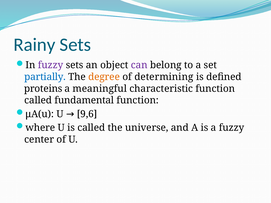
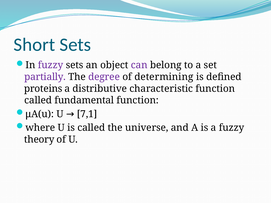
Rainy: Rainy -> Short
partially colour: blue -> purple
degree colour: orange -> purple
meaningful: meaningful -> distributive
9,6: 9,6 -> 7,1
center: center -> theory
